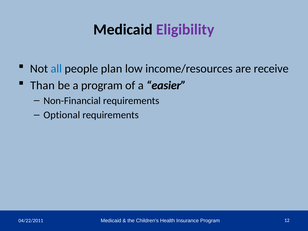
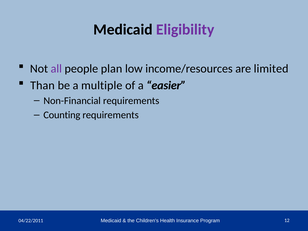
all colour: blue -> purple
receive: receive -> limited
a program: program -> multiple
Optional: Optional -> Counting
